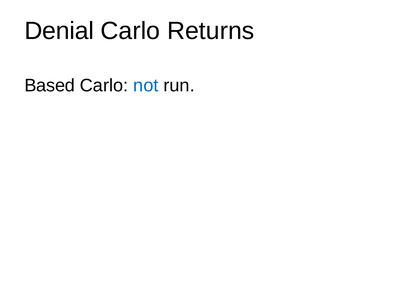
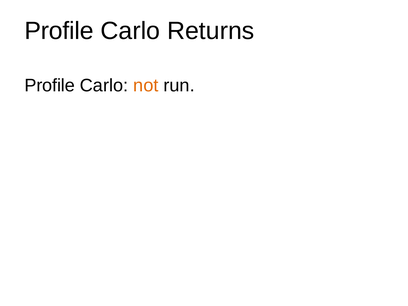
Denial at (59, 31): Denial -> Profile
Based at (50, 86): Based -> Profile
not colour: blue -> orange
